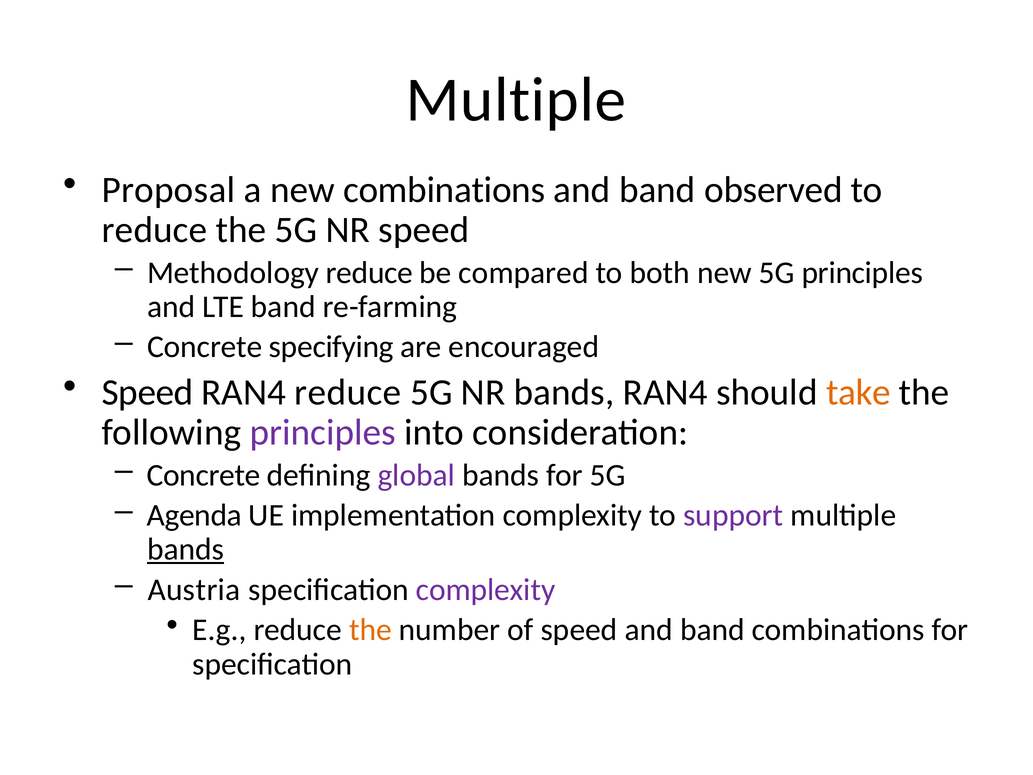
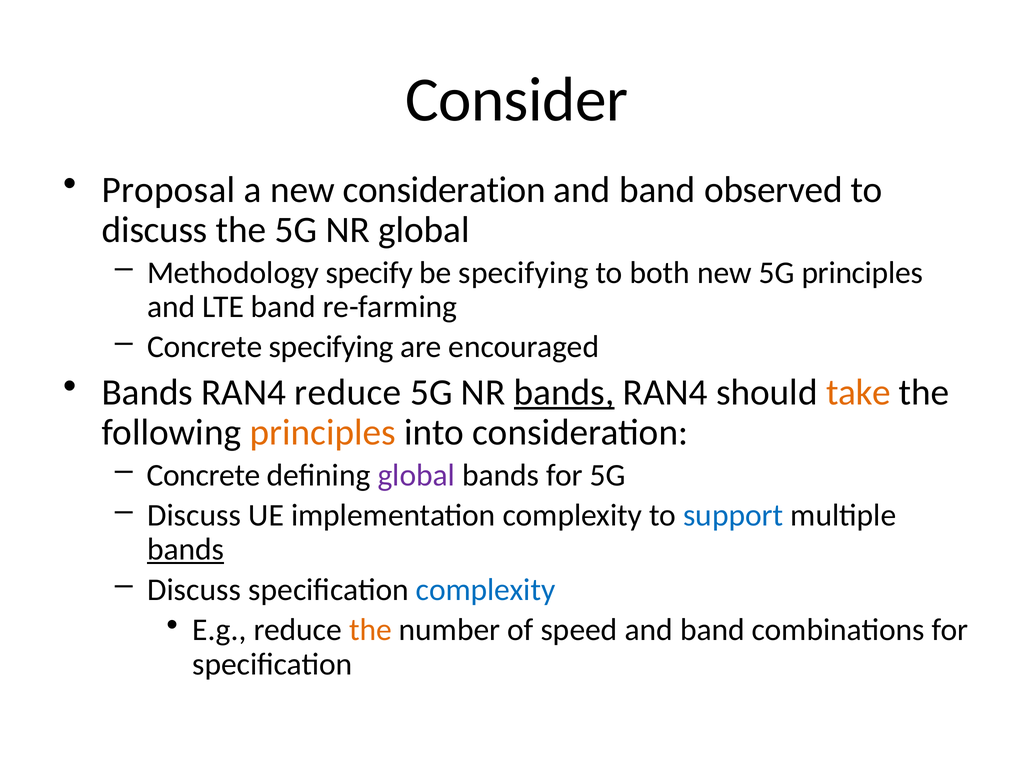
Multiple at (516, 100): Multiple -> Consider
new combinations: combinations -> consideration
reduce at (155, 230): reduce -> discuss
NR speed: speed -> global
Methodology reduce: reduce -> specify
be compared: compared -> specifying
Speed at (148, 392): Speed -> Bands
bands at (564, 392) underline: none -> present
principles at (323, 432) colour: purple -> orange
Agenda at (194, 515): Agenda -> Discuss
support colour: purple -> blue
Austria at (194, 590): Austria -> Discuss
complexity at (486, 590) colour: purple -> blue
